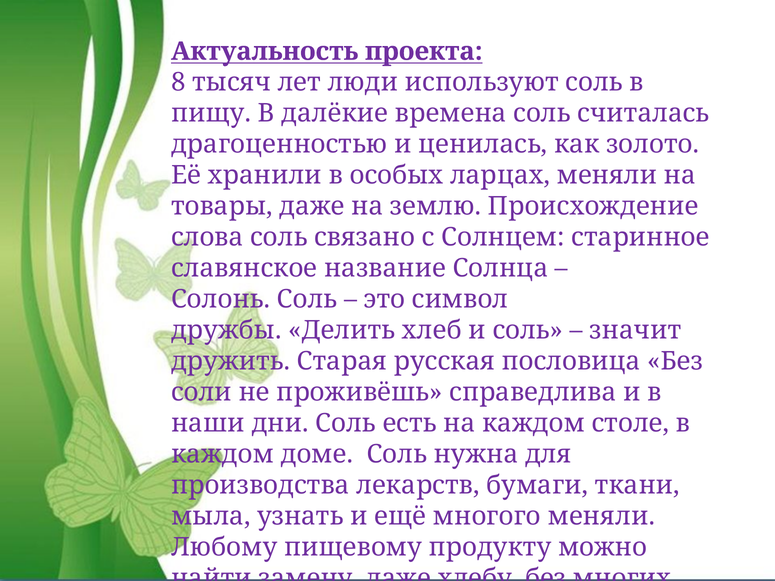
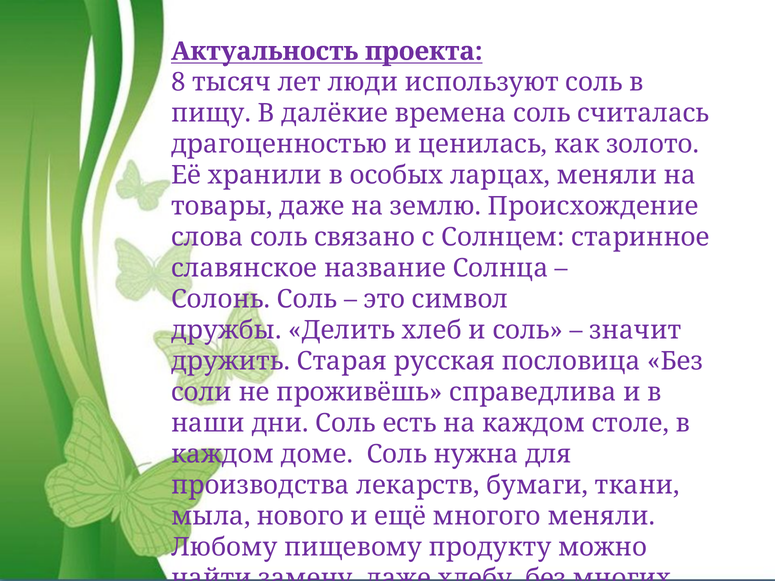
узнать: узнать -> нового
